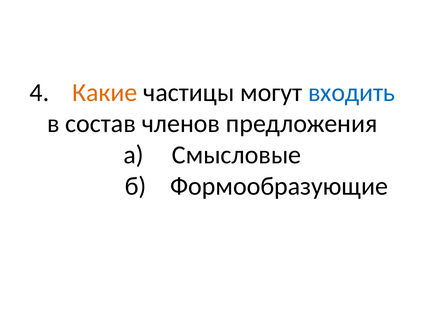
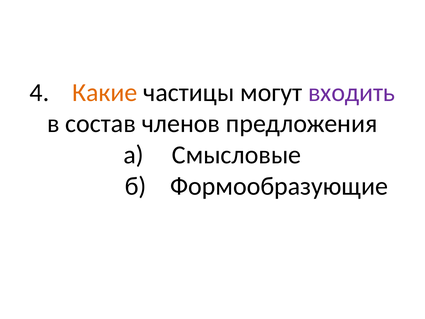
входить colour: blue -> purple
